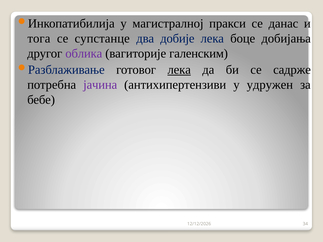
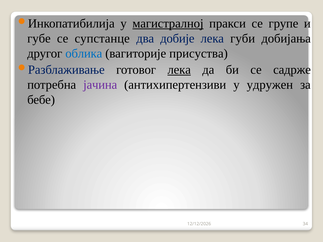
магистралној underline: none -> present
данас: данас -> групе
тога: тога -> губе
боце: боце -> губи
облика colour: purple -> blue
галенским: галенским -> присуства
